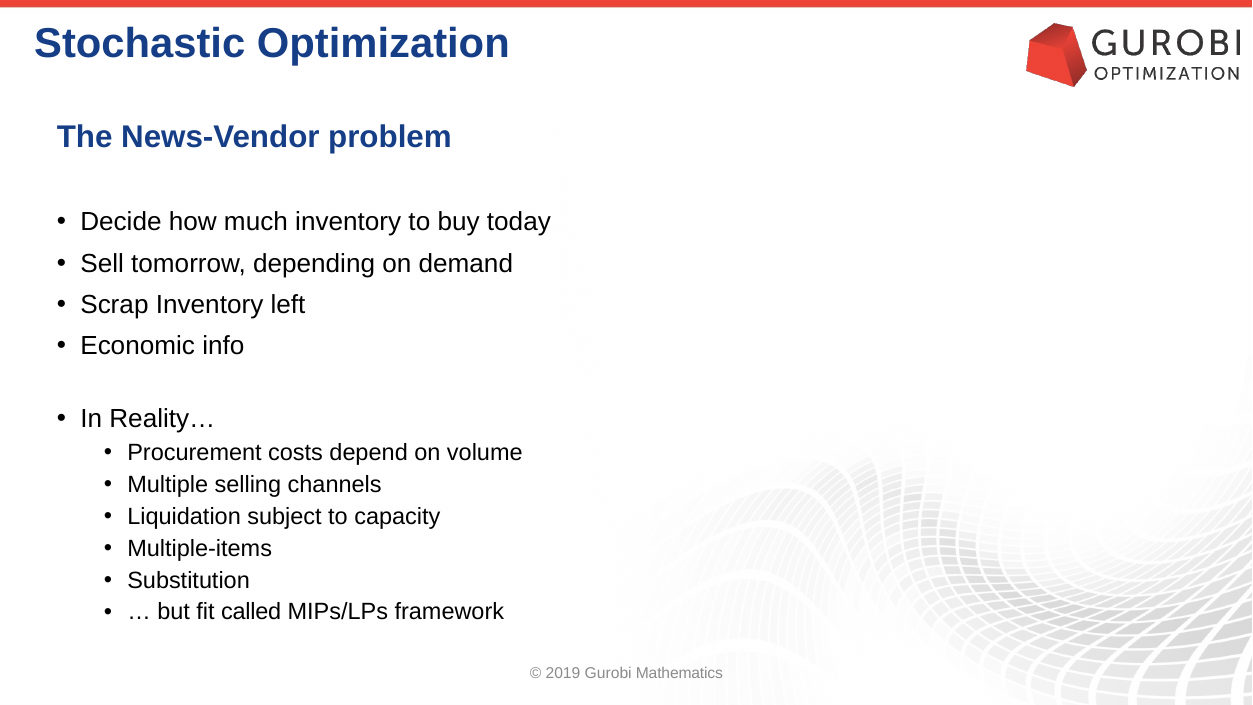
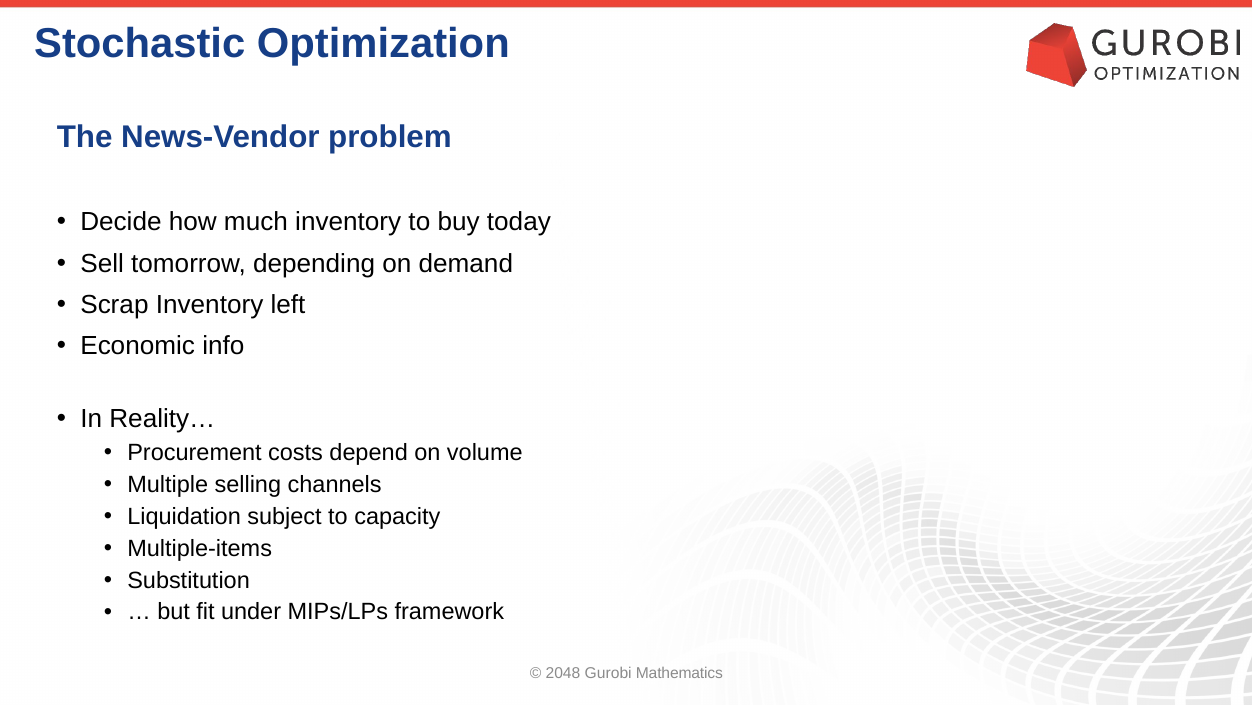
called: called -> under
2019: 2019 -> 2048
